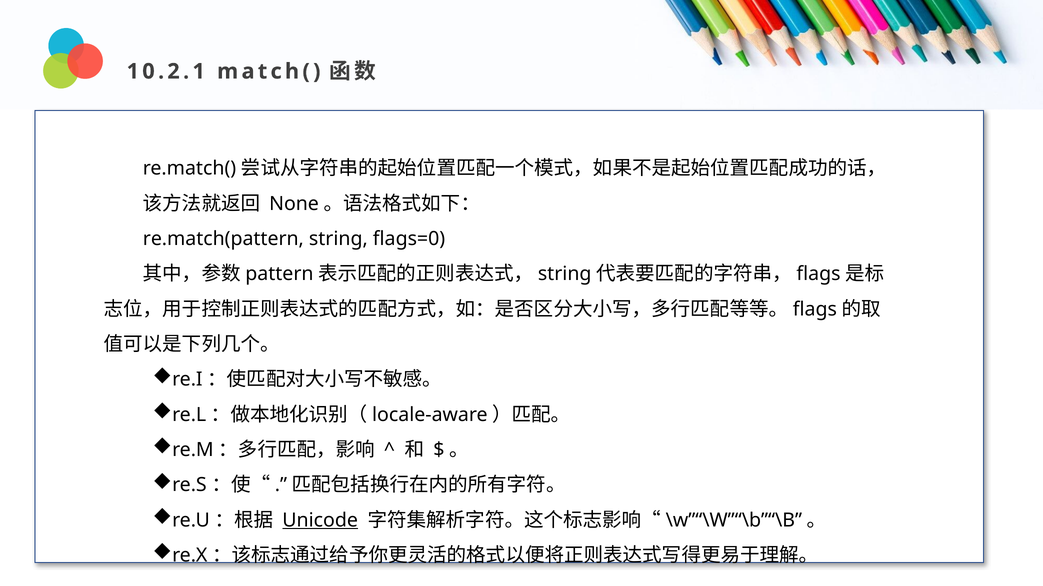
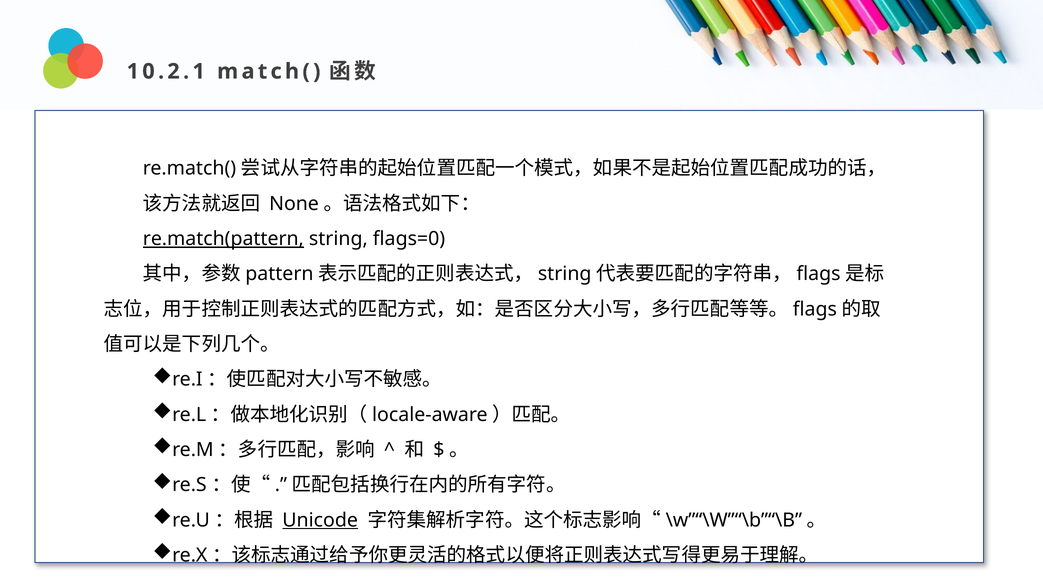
re.match(pattern underline: none -> present
